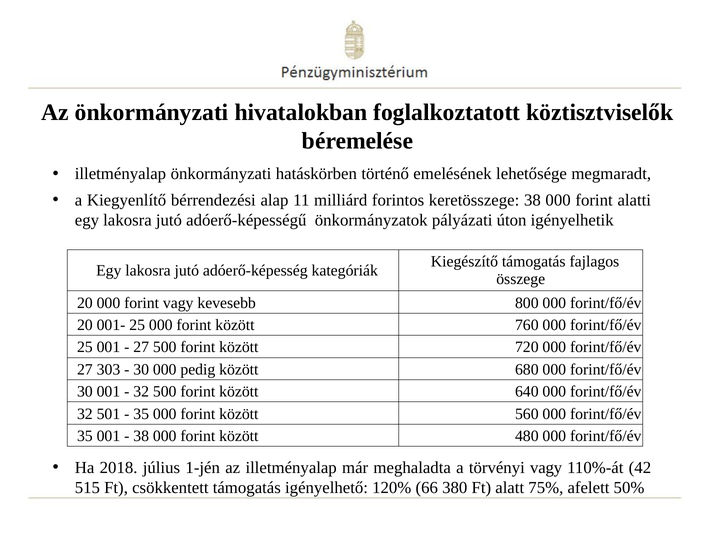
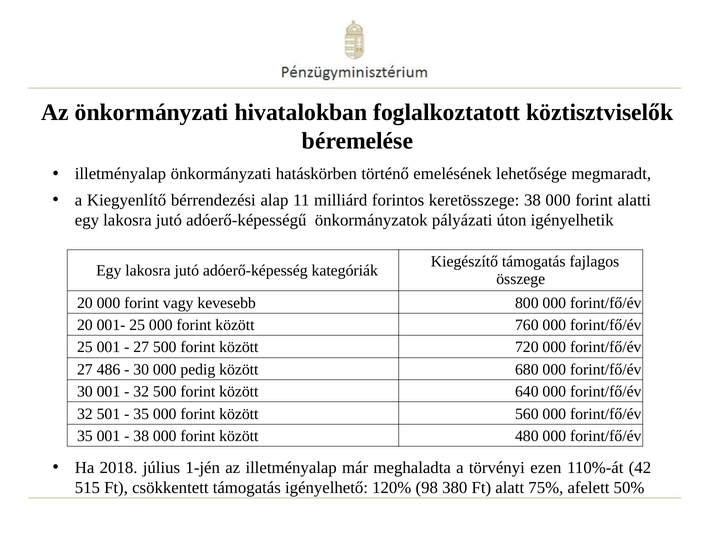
303: 303 -> 486
törvényi vagy: vagy -> ezen
66: 66 -> 98
